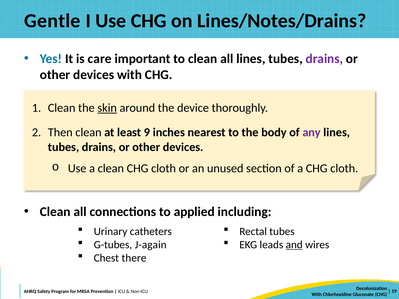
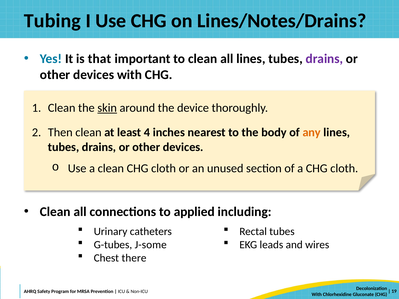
Gentle: Gentle -> Tubing
care: care -> that
9: 9 -> 4
any colour: purple -> orange
J-again: J-again -> J-some
and underline: present -> none
